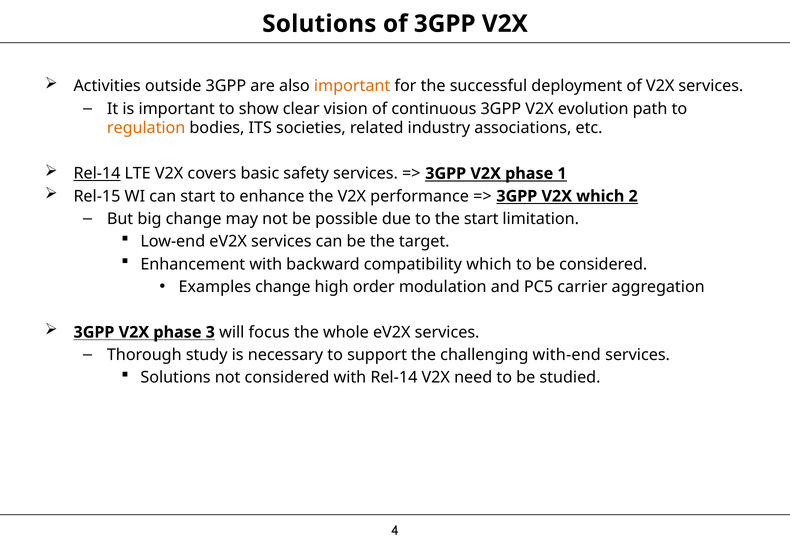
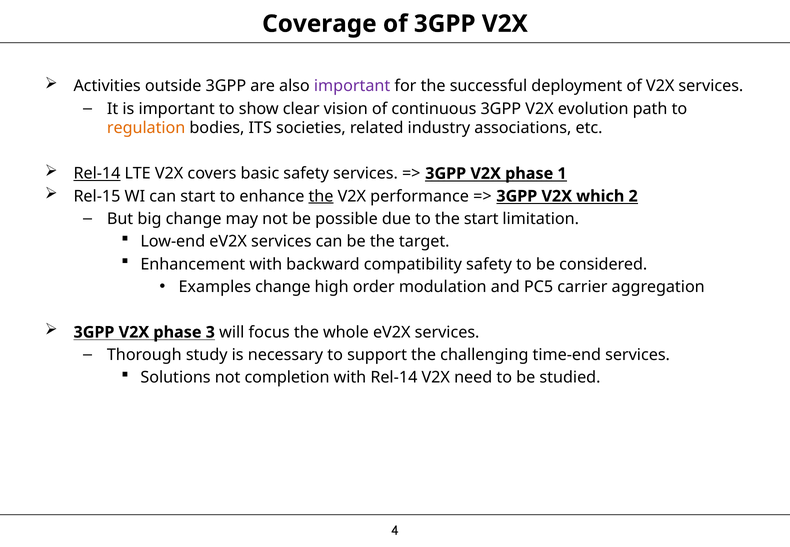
Solutions at (319, 24): Solutions -> Coverage
important at (352, 86) colour: orange -> purple
the at (321, 196) underline: none -> present
compatibility which: which -> safety
with-end: with-end -> time-end
not considered: considered -> completion
